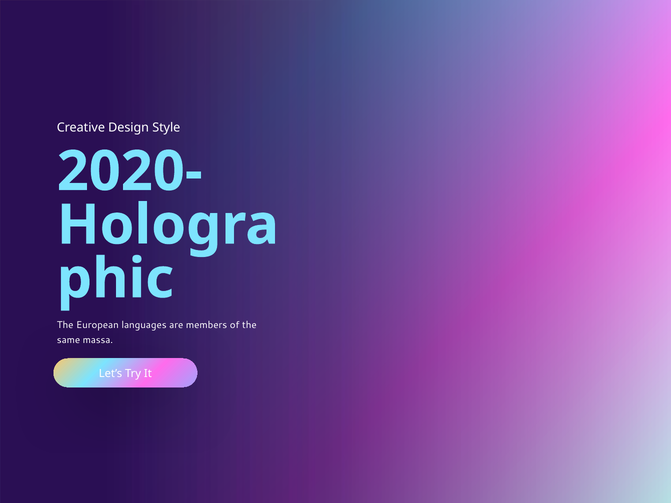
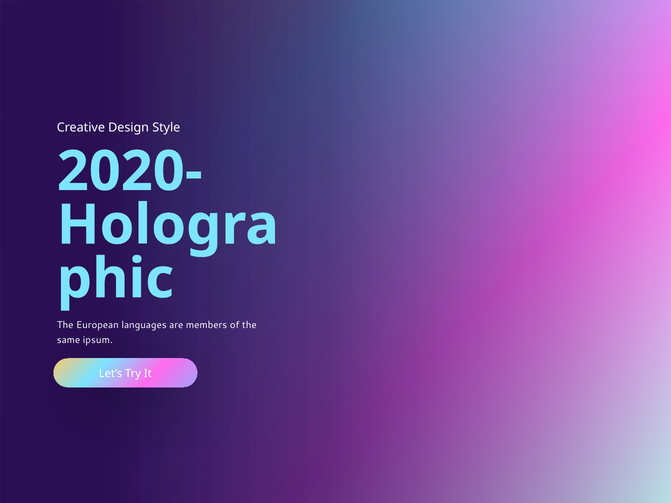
massa: massa -> ipsum
